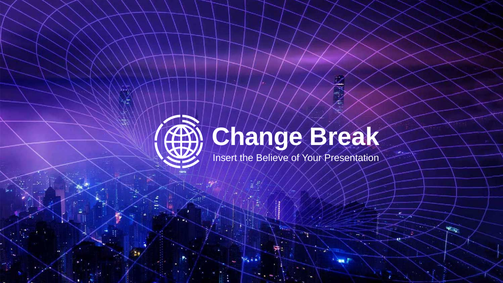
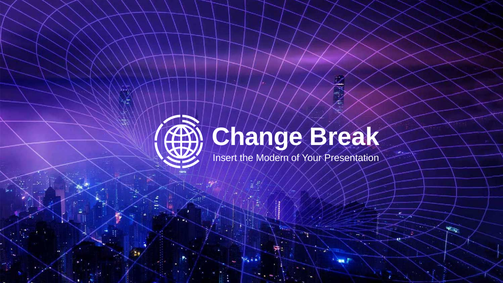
Believe: Believe -> Modern
